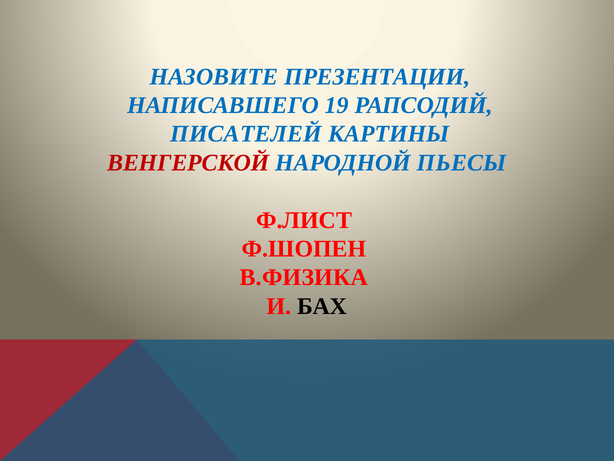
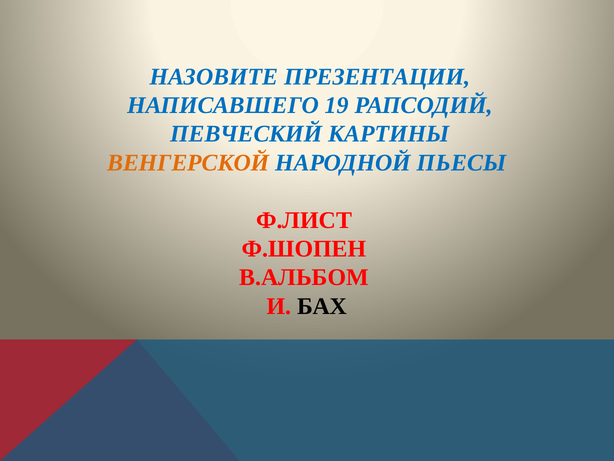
ПИСАТЕЛЕЙ: ПИСАТЕЛЕЙ -> ПЕВЧЕСКИЙ
ВЕНГЕРСКОЙ colour: red -> orange
В.ФИЗИКА: В.ФИЗИКА -> В.АЛЬБОМ
